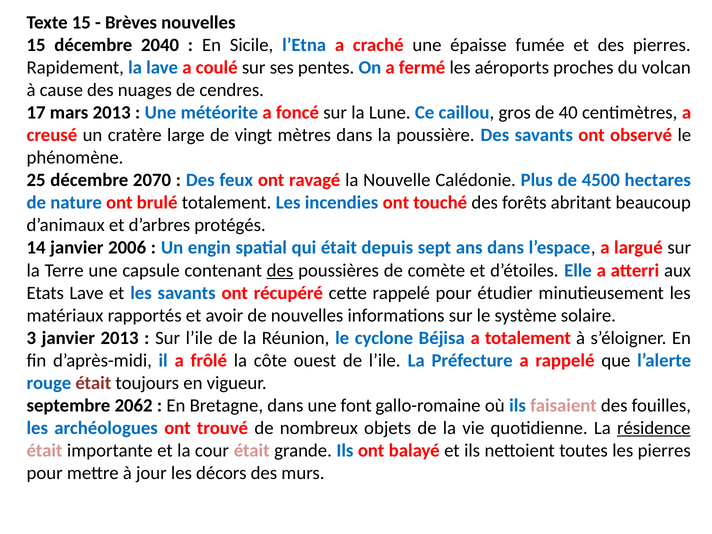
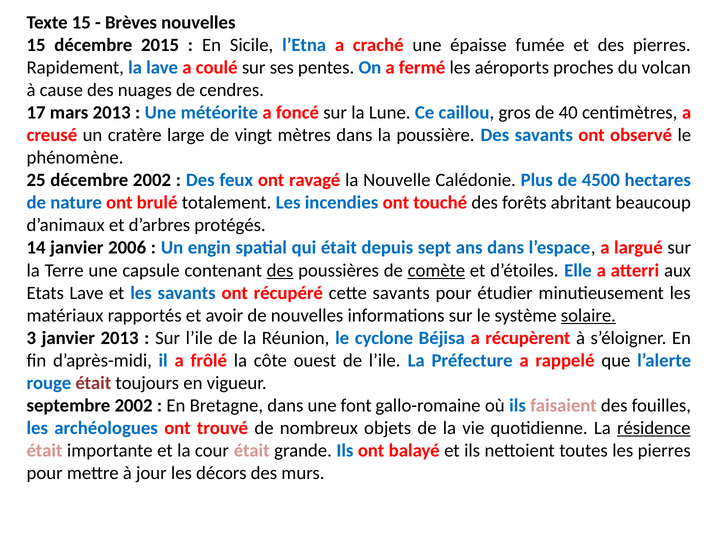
2040: 2040 -> 2015
décembre 2070: 2070 -> 2002
comète underline: none -> present
cette rappelé: rappelé -> savants
solaire underline: none -> present
a totalement: totalement -> récupèrent
septembre 2062: 2062 -> 2002
